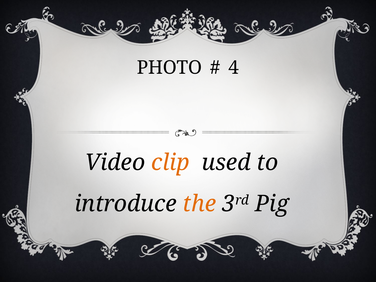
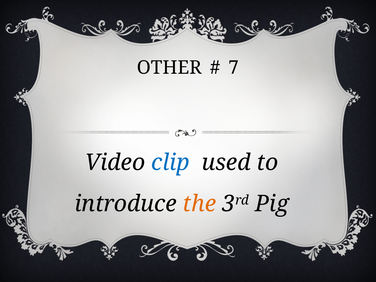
PHOTO: PHOTO -> OTHER
4: 4 -> 7
clip colour: orange -> blue
